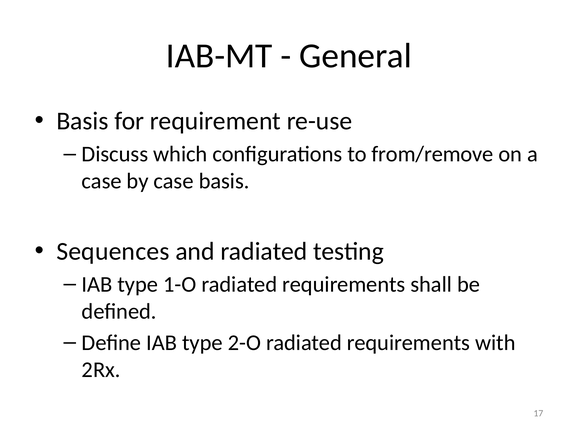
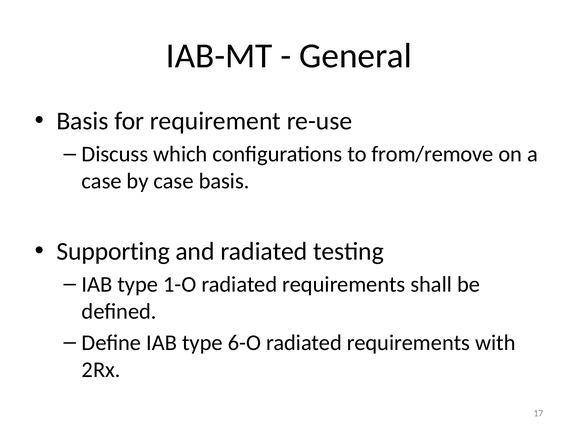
Sequences: Sequences -> Supporting
2-O: 2-O -> 6-O
